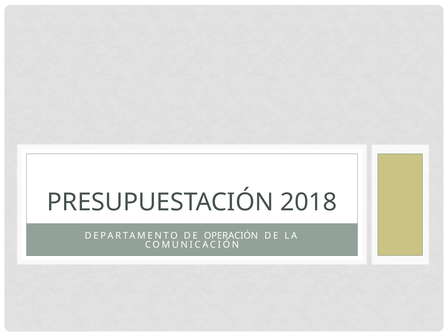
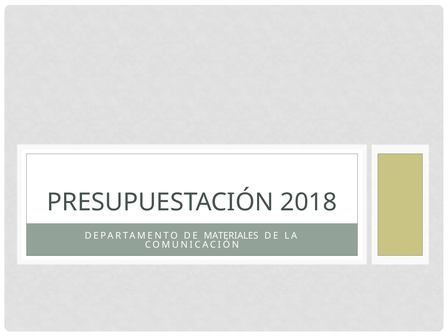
OPERACIÓN: OPERACIÓN -> MATERIALES
